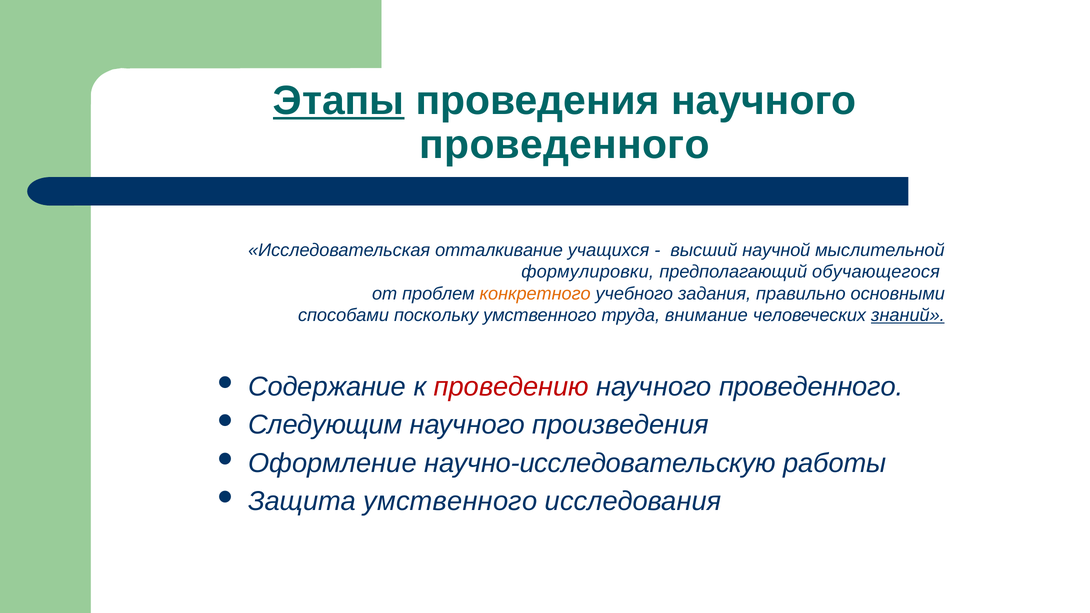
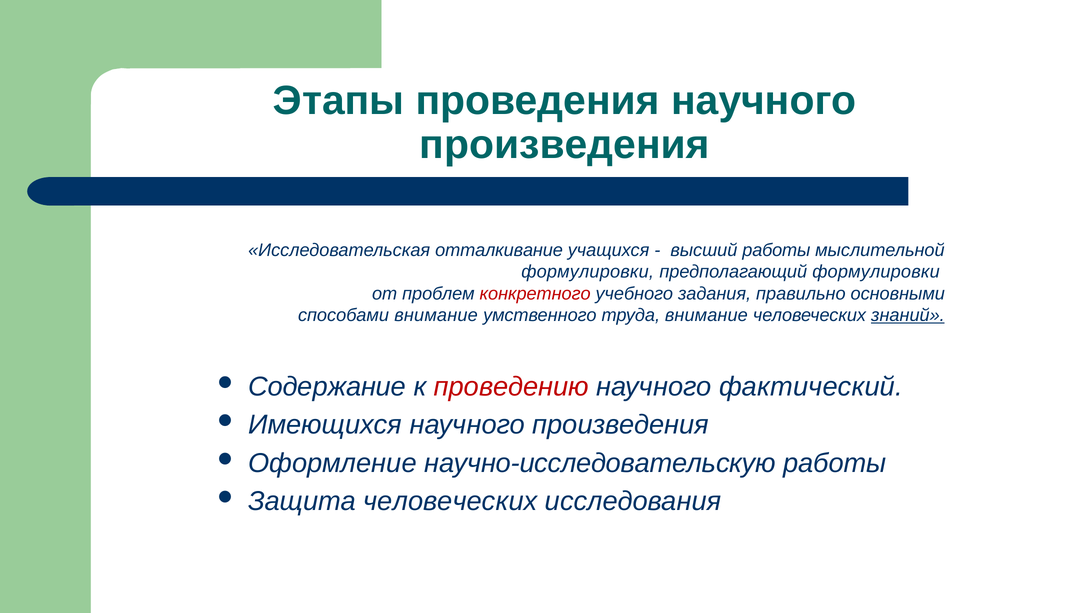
Этапы underline: present -> none
проведенного at (564, 145): проведенного -> произведения
высший научной: научной -> работы
предполагающий обучающегося: обучающегося -> формулировки
конкретного colour: orange -> red
способами поскольку: поскольку -> внимание
проведенного at (811, 387): проведенного -> фактический
Следующим: Следующим -> Имеющихся
Защита умственного: умственного -> человеческих
